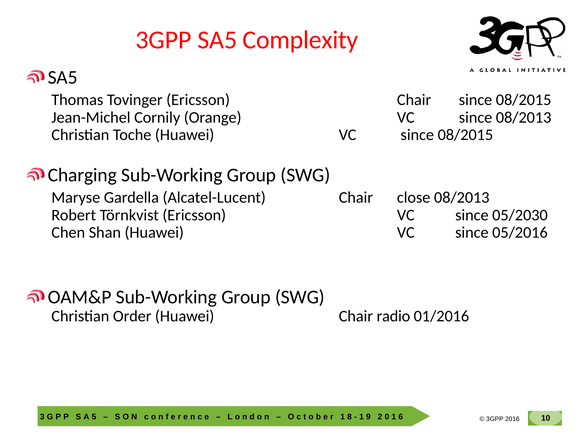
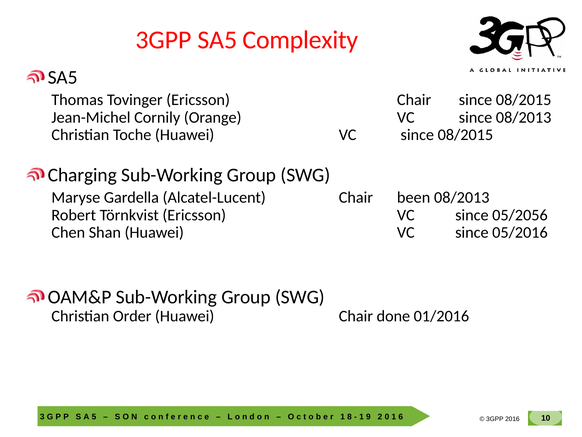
close: close -> been
05/2030: 05/2030 -> 05/2056
radio: radio -> done
